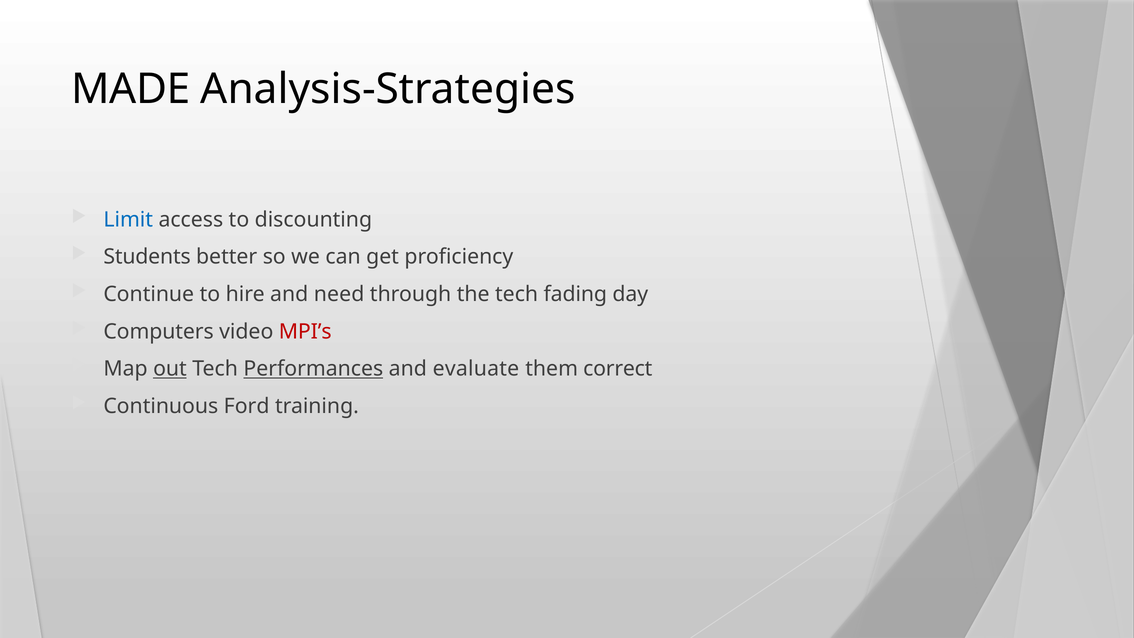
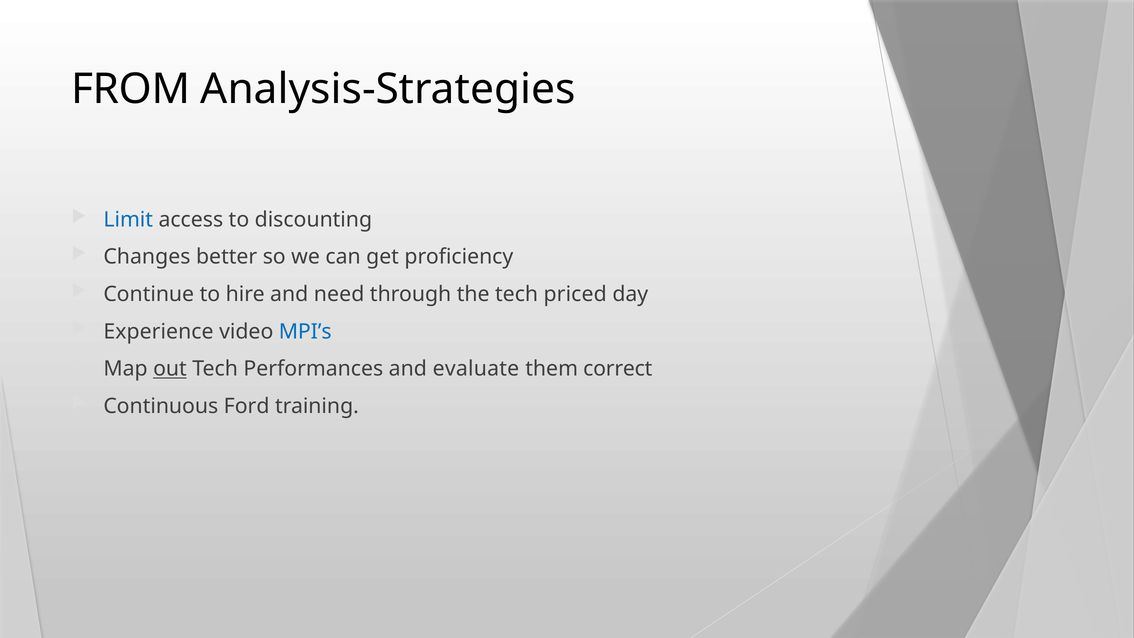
MADE: MADE -> FROM
Students: Students -> Changes
fading: fading -> priced
Computers: Computers -> Experience
MPI’s colour: red -> blue
Performances underline: present -> none
